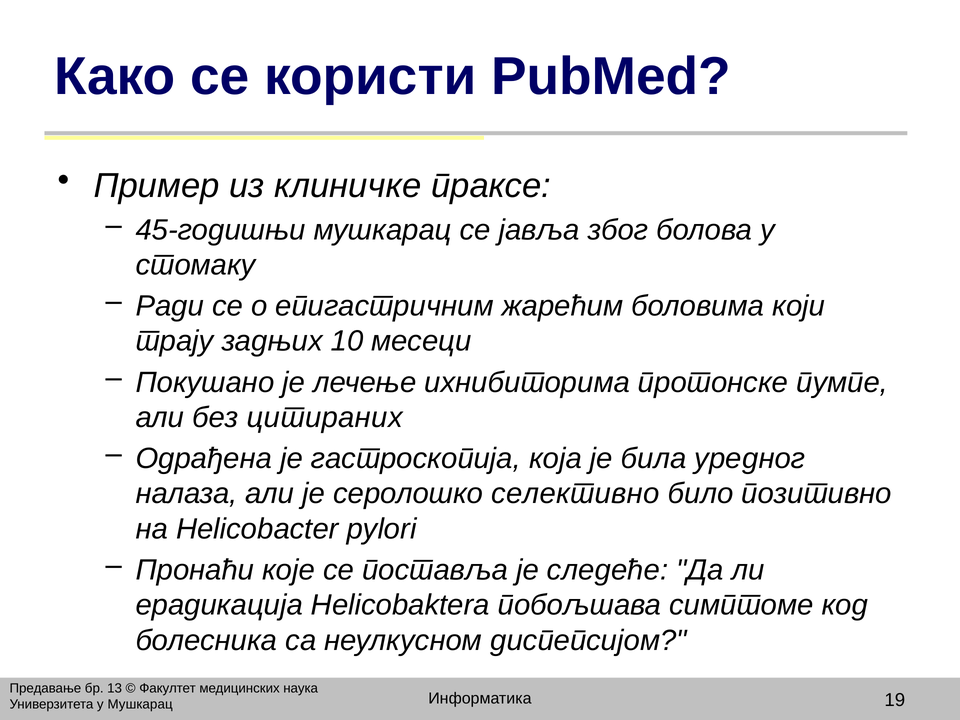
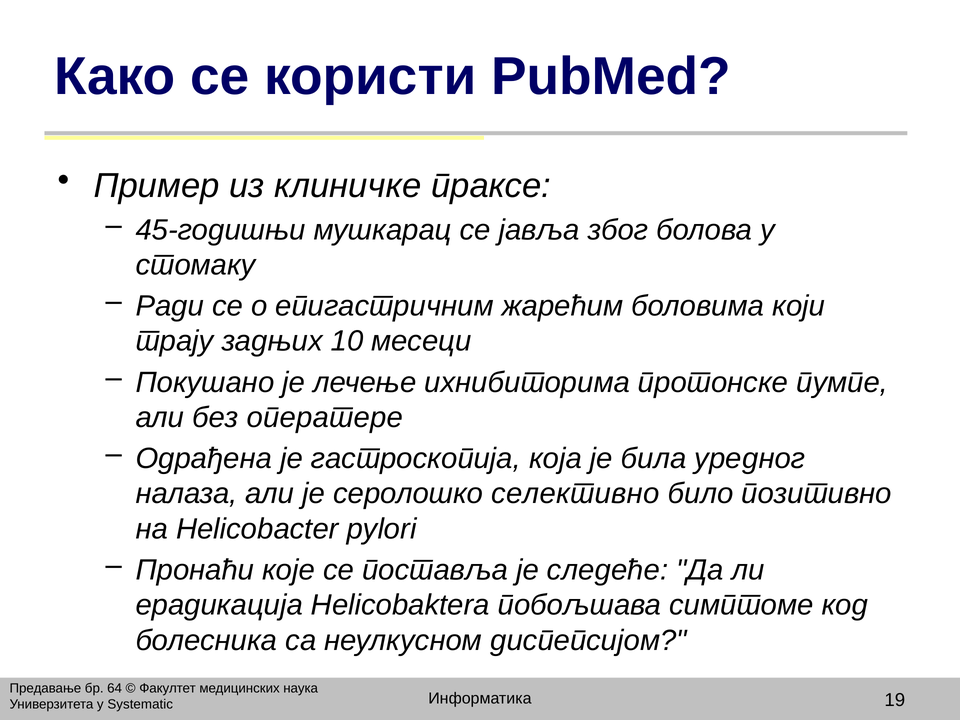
цитираних: цитираних -> оператере
13: 13 -> 64
у Мушкарац: Мушкарац -> Systematic
